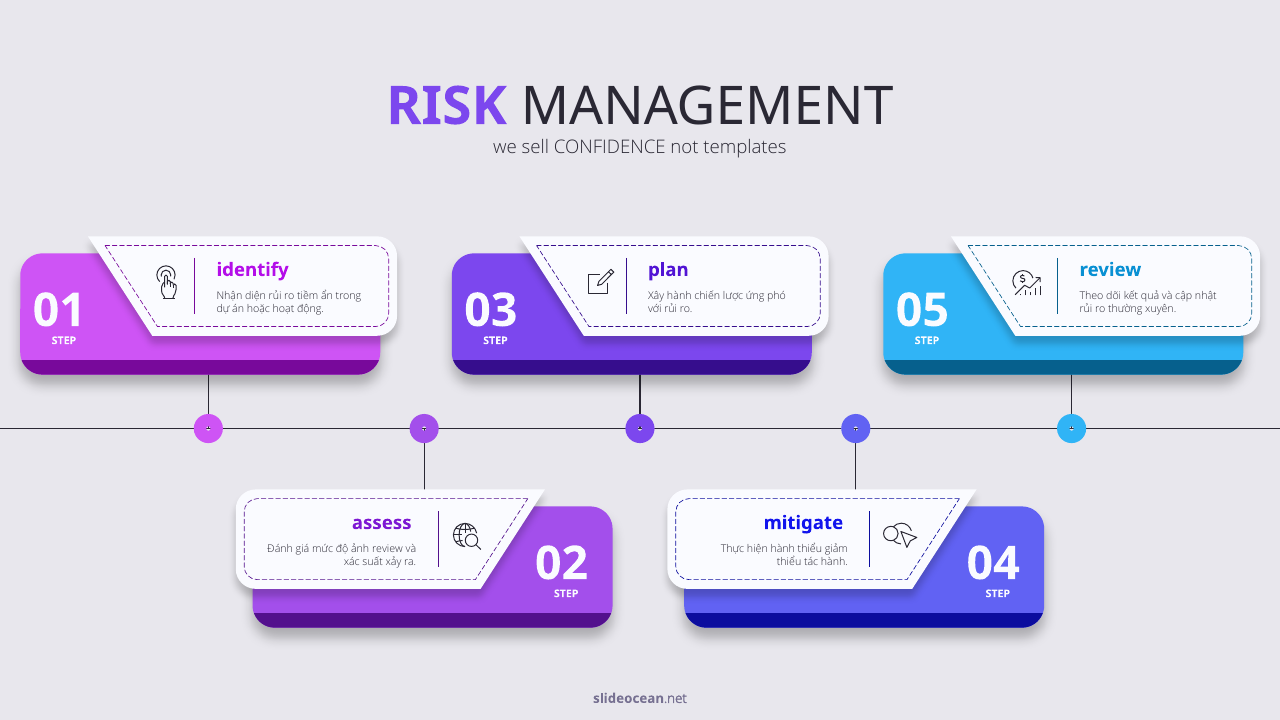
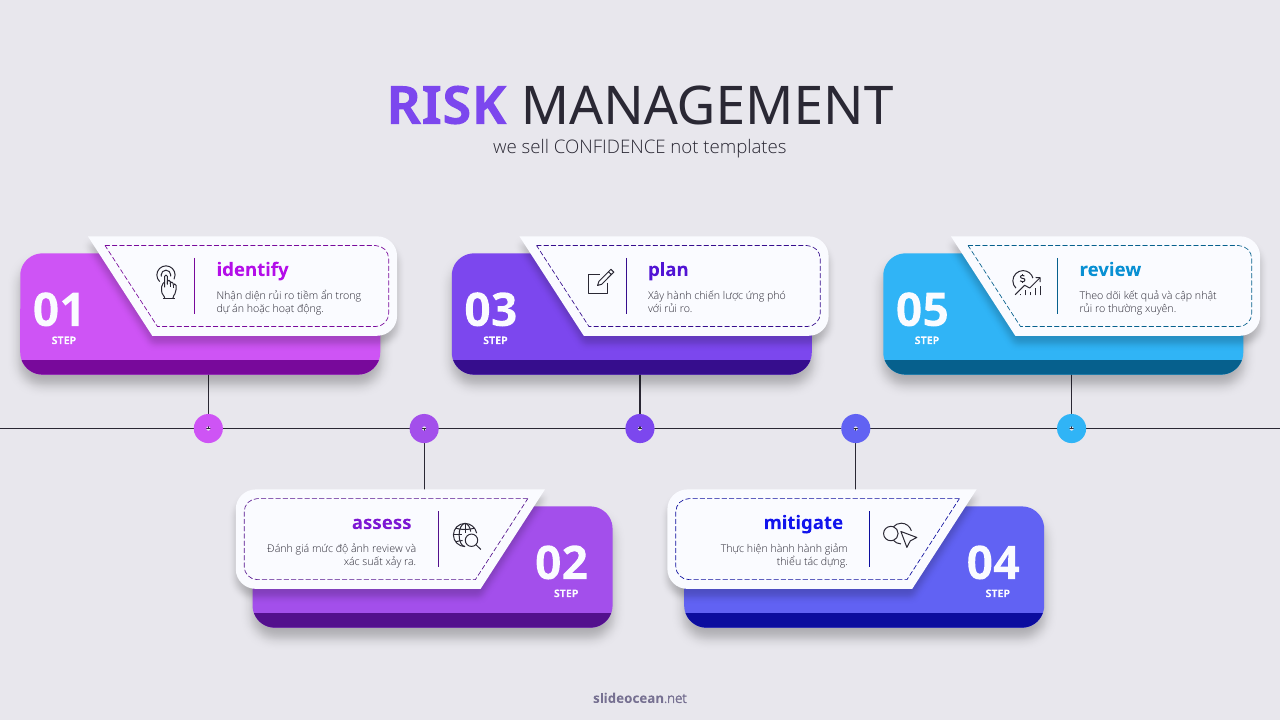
hành thiểu: thiểu -> hành
tác hành: hành -> dựng
